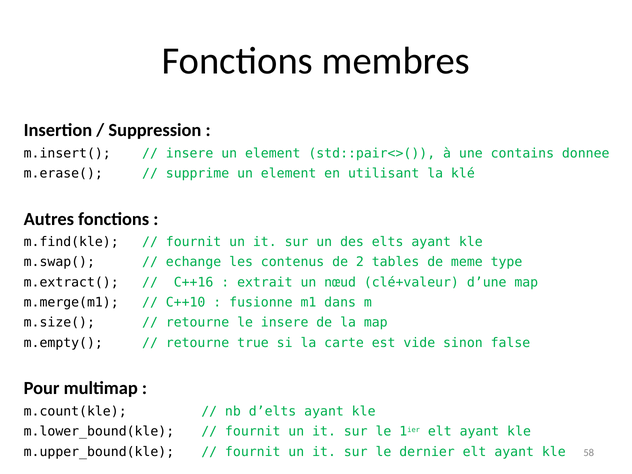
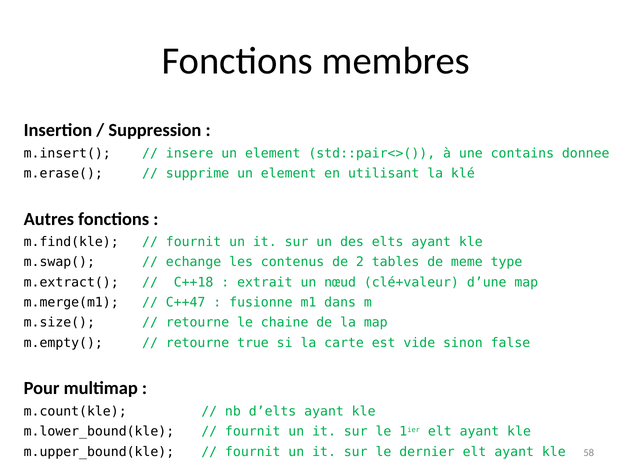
C++16: C++16 -> C++18
C++10: C++10 -> C++47
le insere: insere -> chaine
